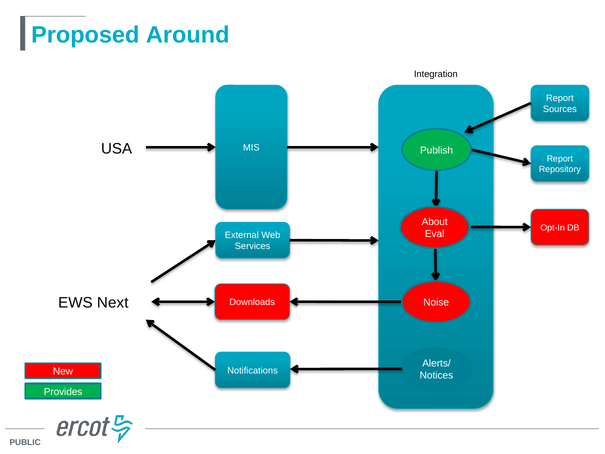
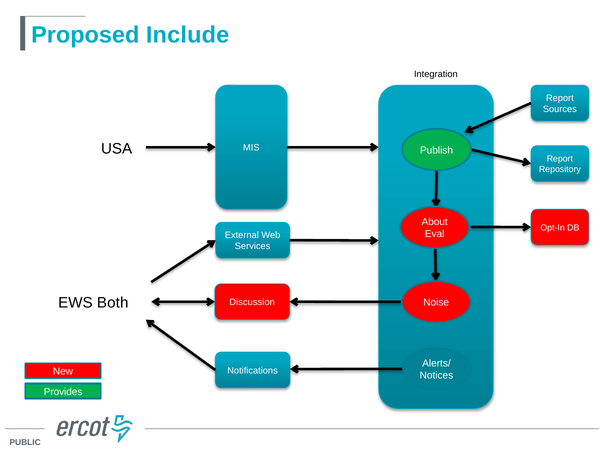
Around: Around -> Include
Next: Next -> Both
Downloads: Downloads -> Discussion
